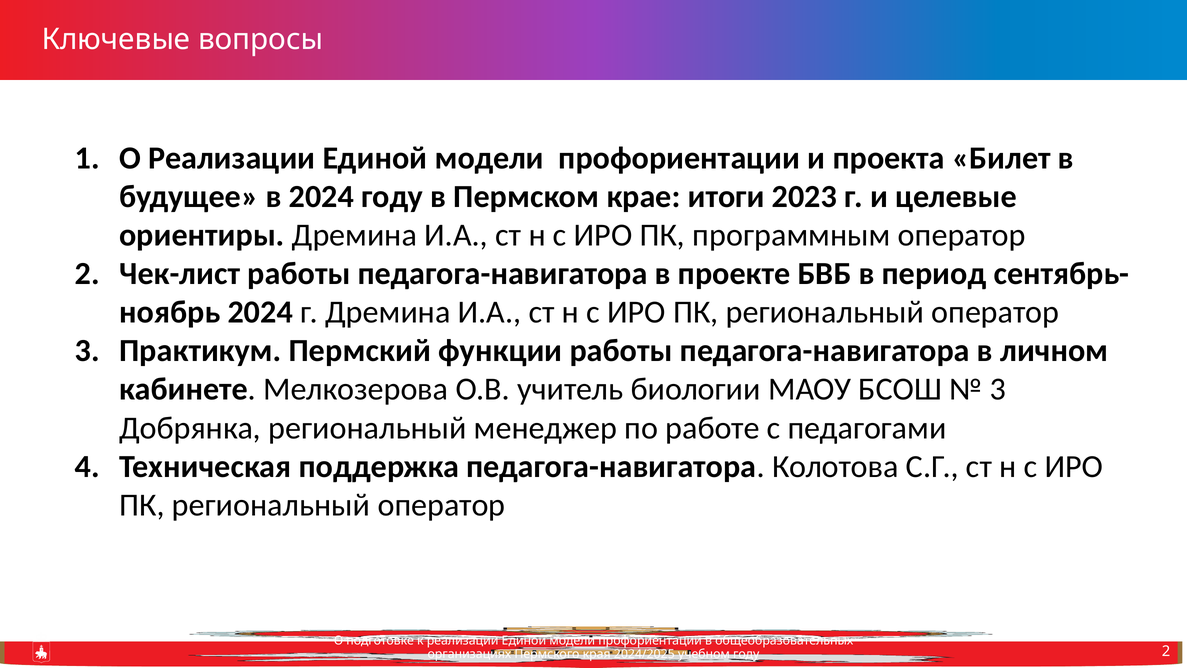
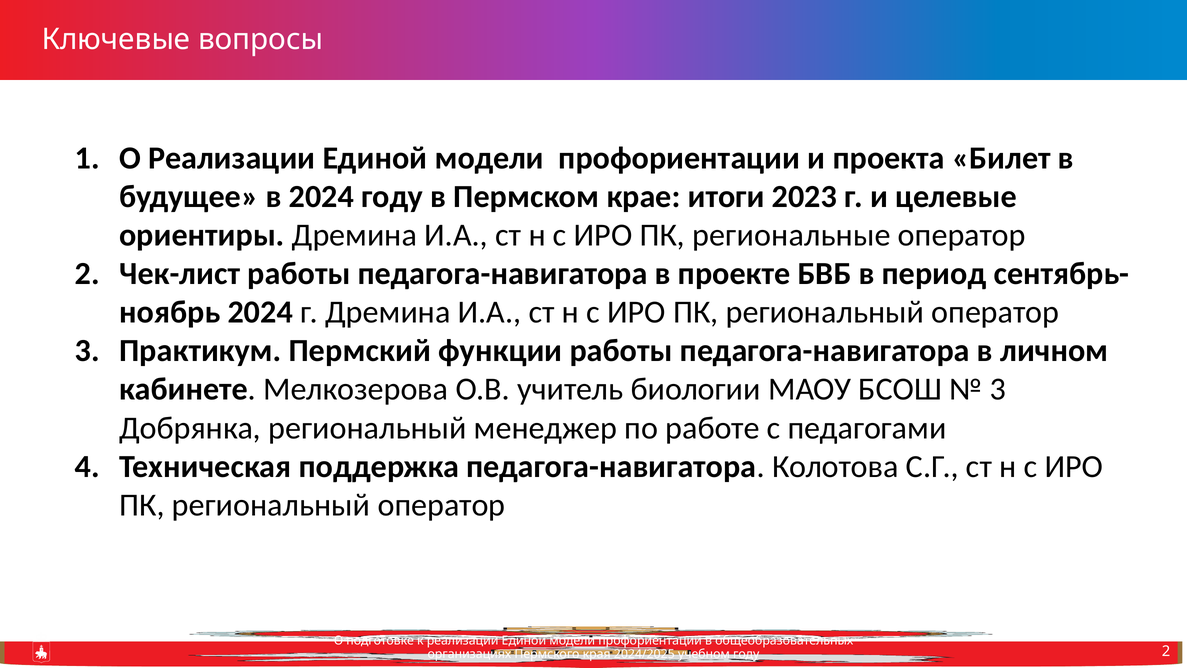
программным: программным -> региональные
